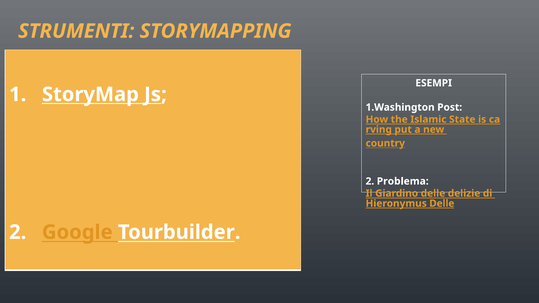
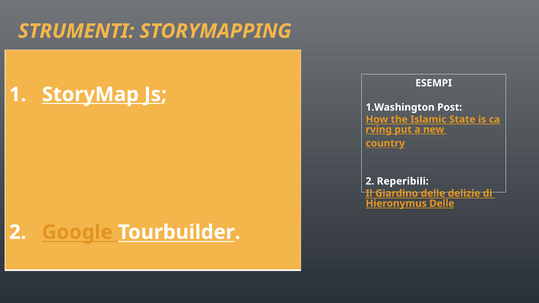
Problema: Problema -> Reperibili
